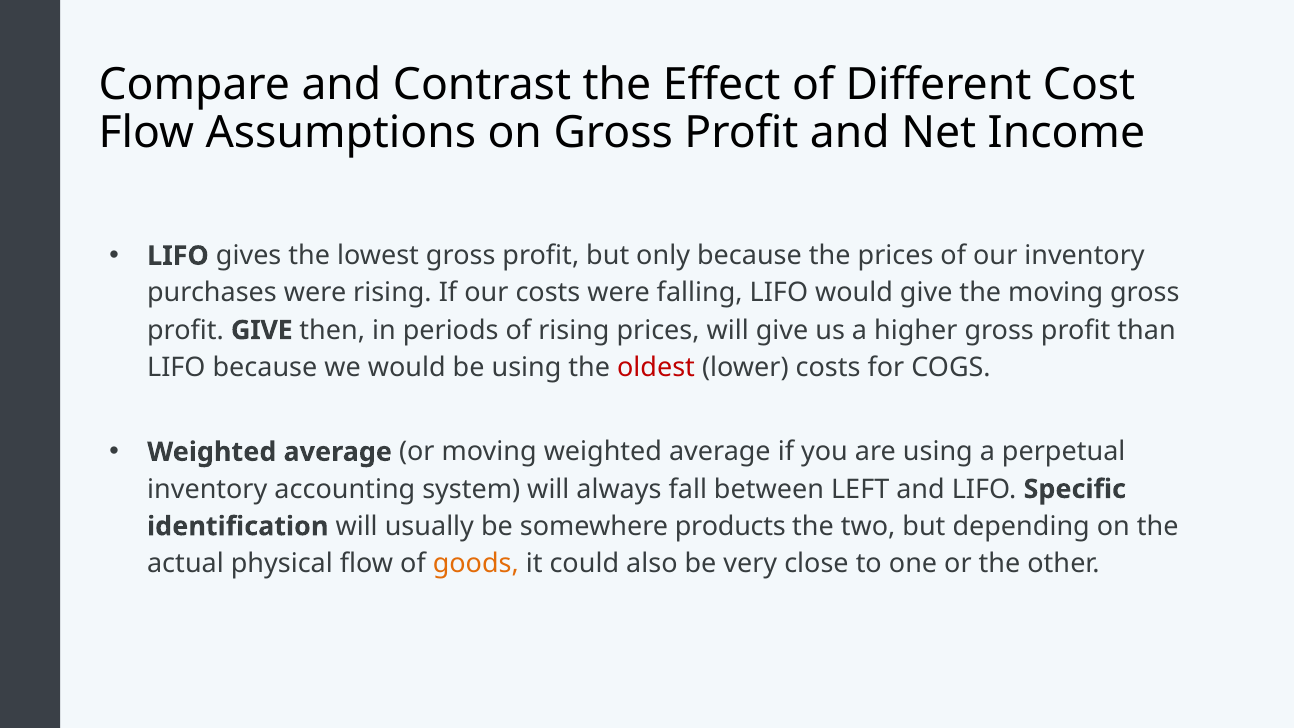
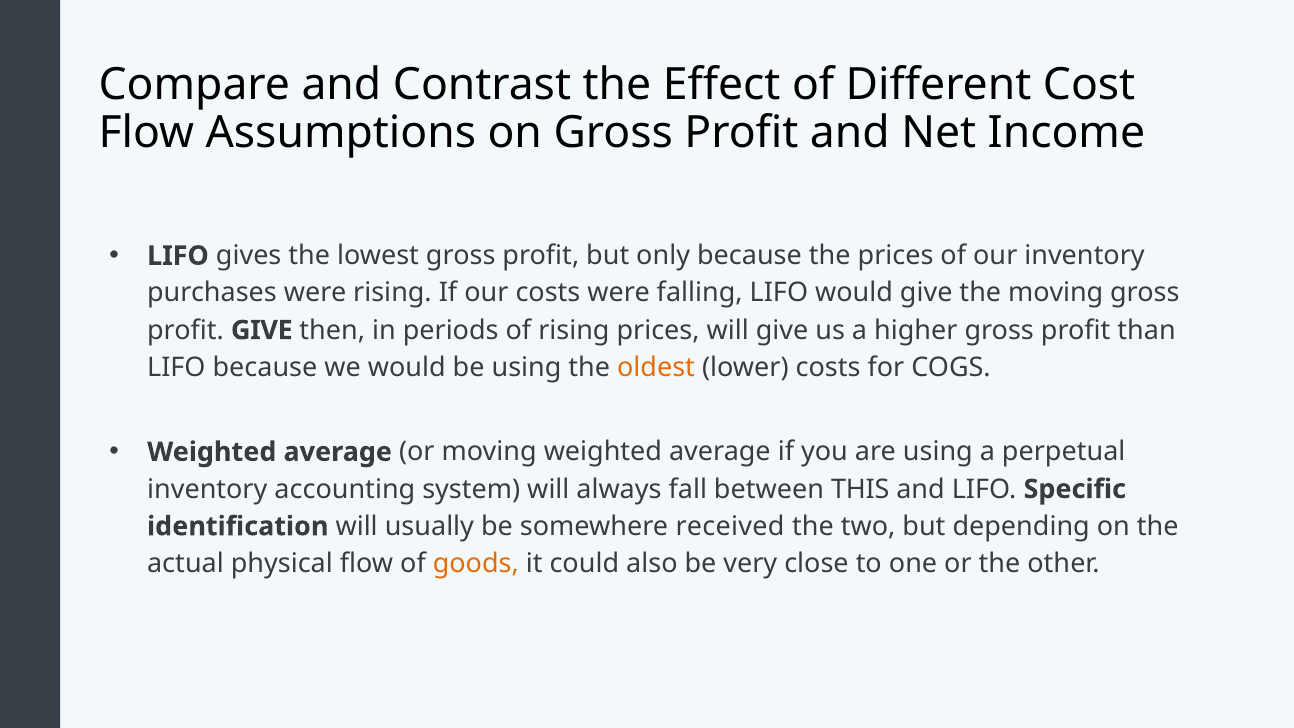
oldest colour: red -> orange
LEFT: LEFT -> THIS
products: products -> received
